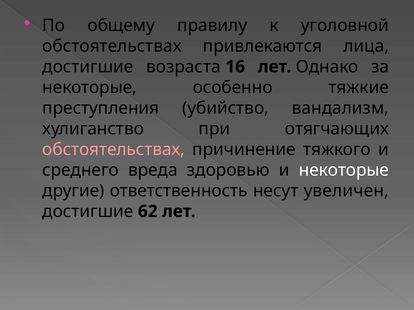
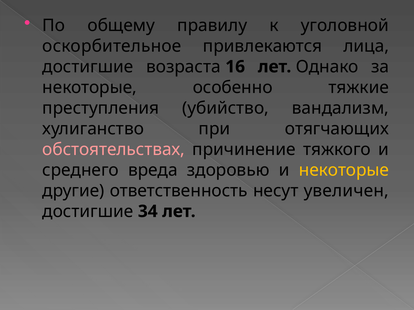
обстоятельствах at (112, 46): обстоятельствах -> оскорбительное
некоторые at (344, 170) colour: white -> yellow
62: 62 -> 34
